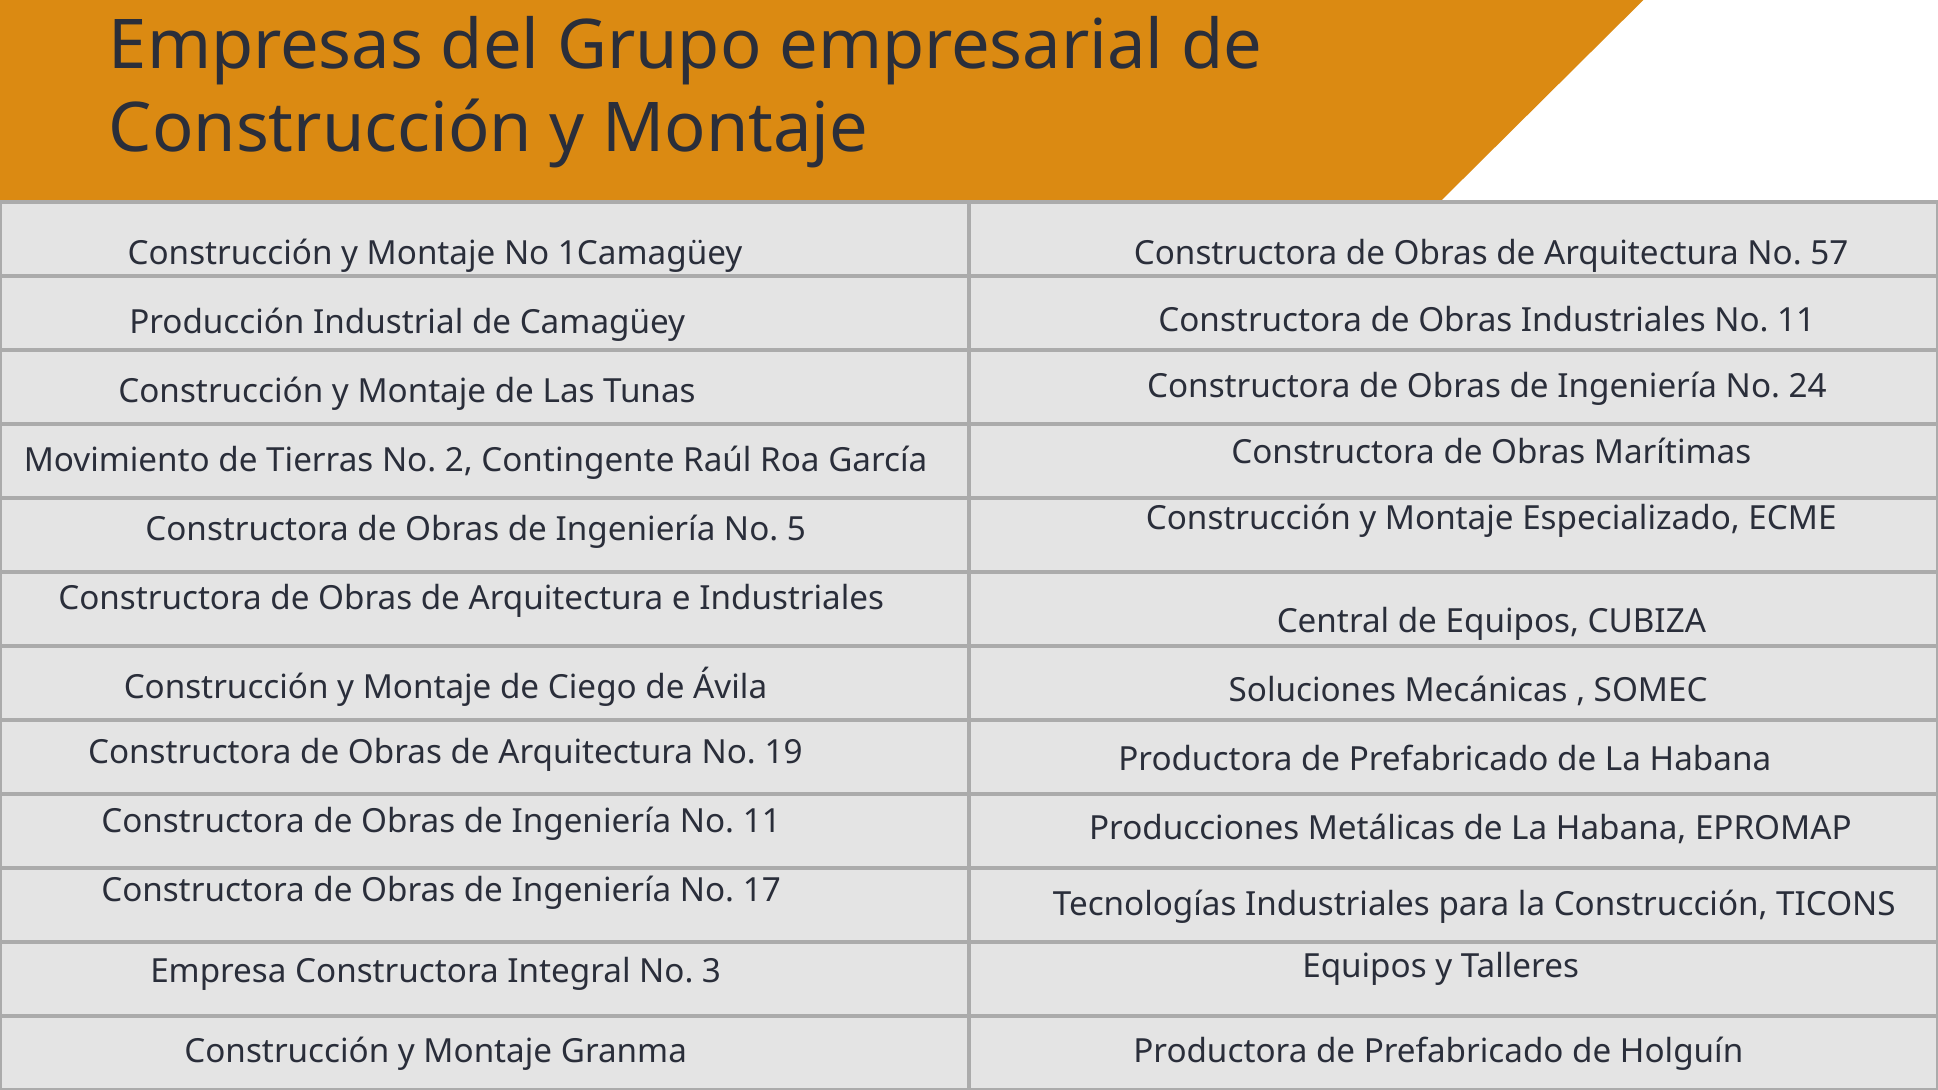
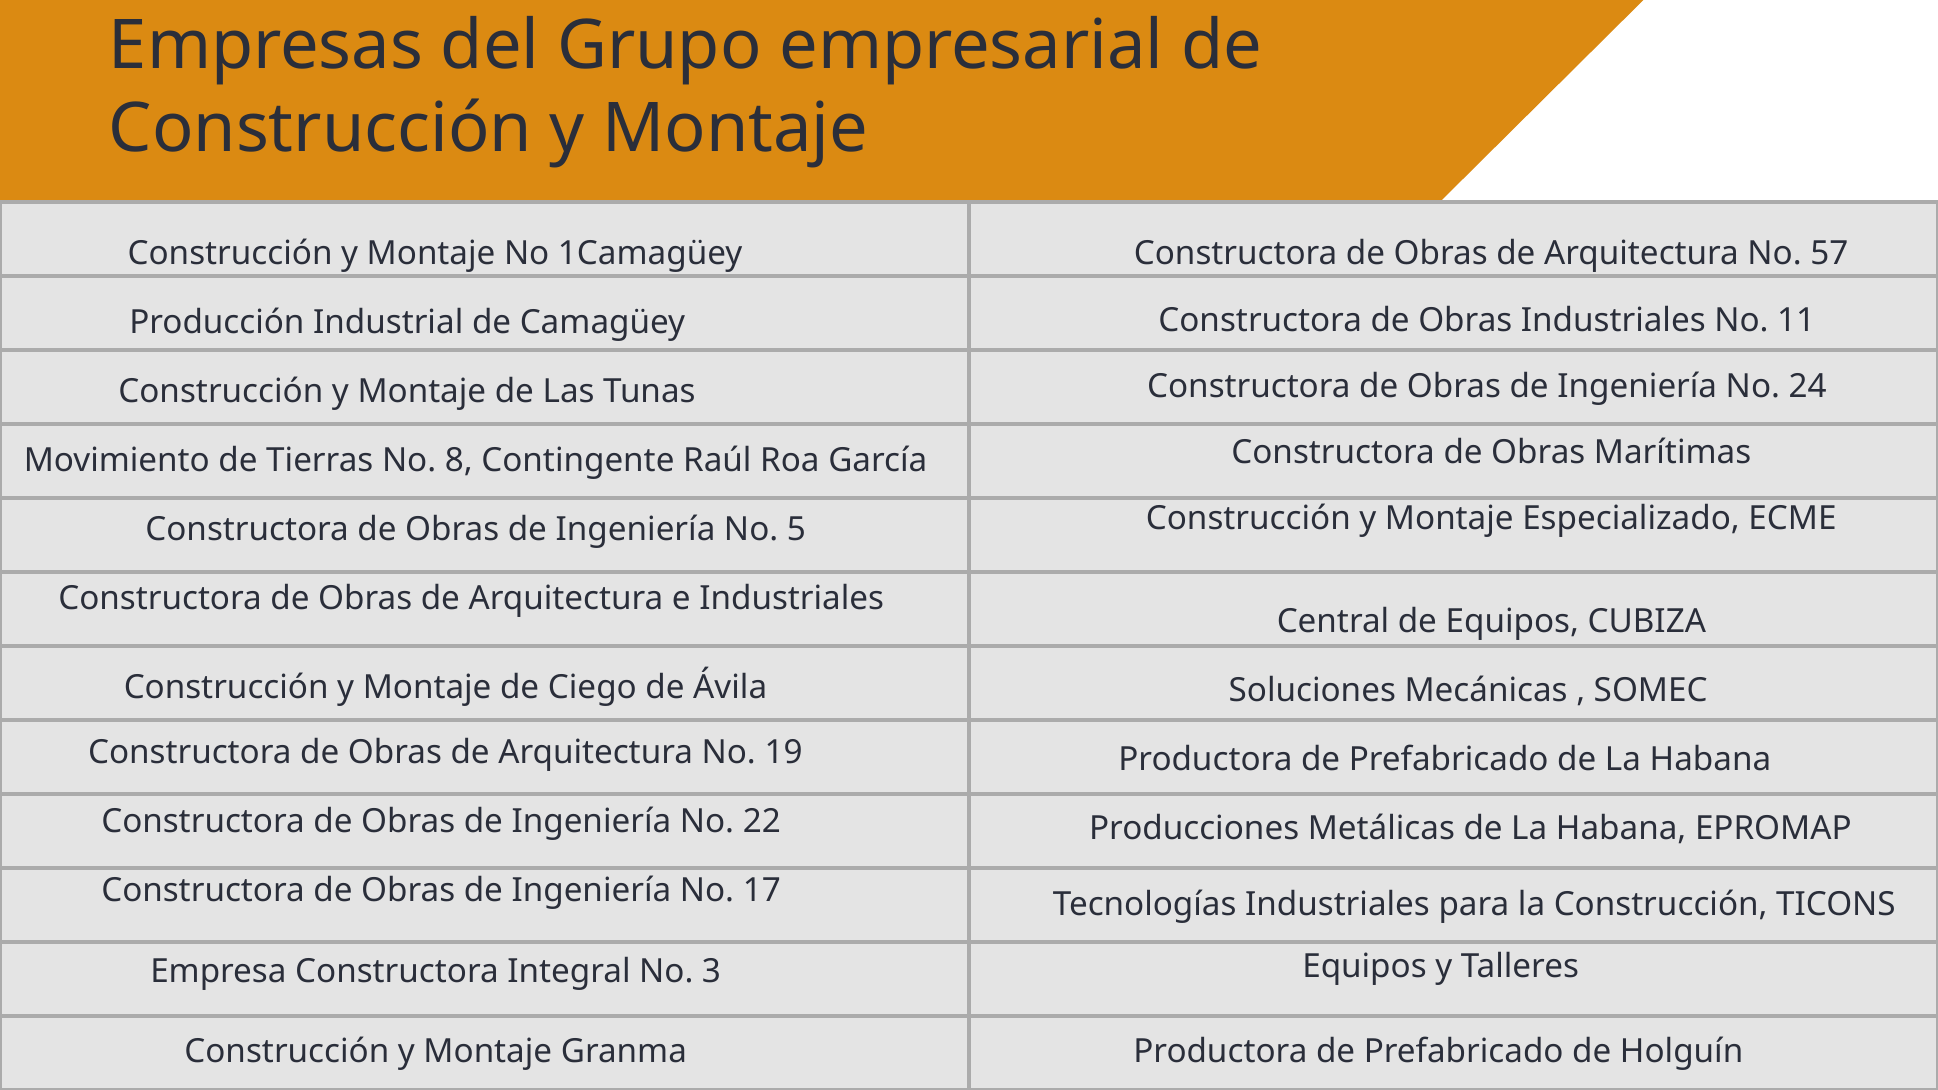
2: 2 -> 8
Ingeniería No 11: 11 -> 22
